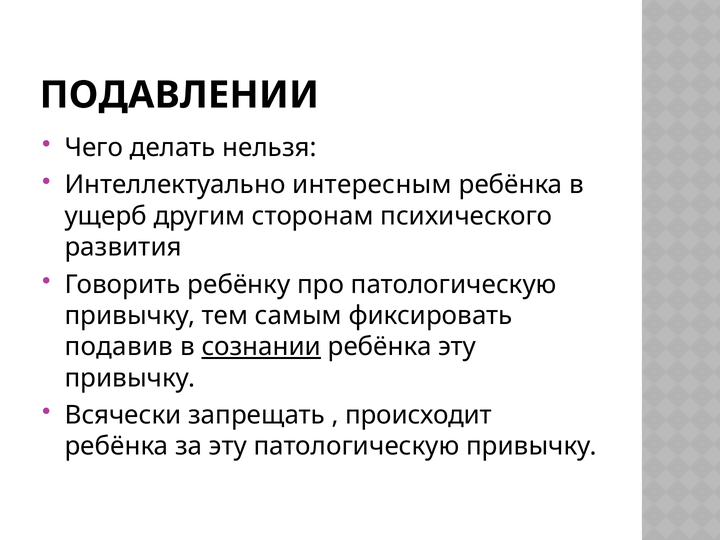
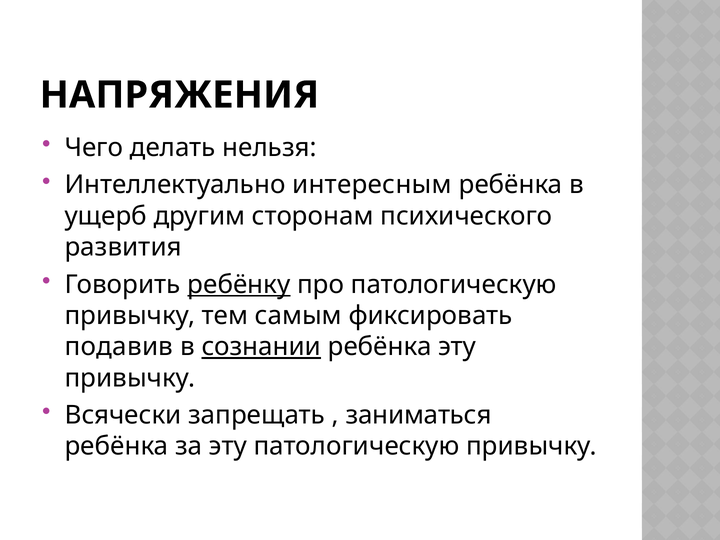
ПОДАВЛЕНИИ: ПОДАВЛЕНИИ -> НАПРЯЖЕНИЯ
ребёнку underline: none -> present
происходит: происходит -> заниматься
